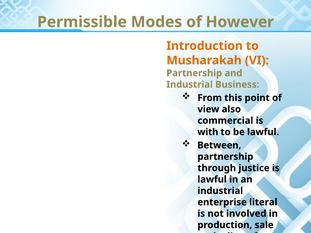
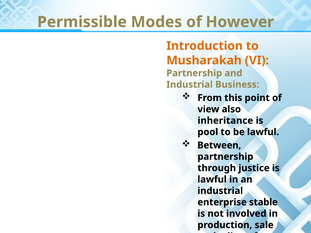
commercial: commercial -> inheritance
with: with -> pool
literal: literal -> stable
